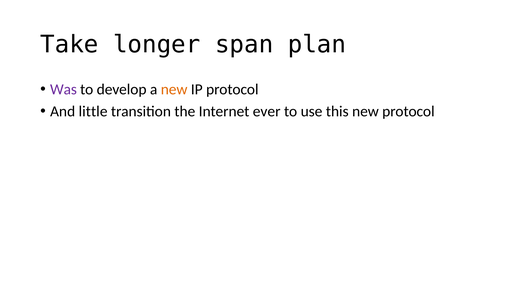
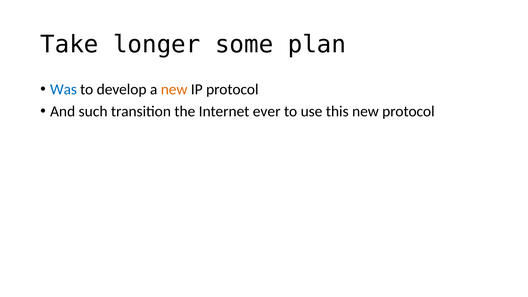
span: span -> some
Was colour: purple -> blue
little: little -> such
